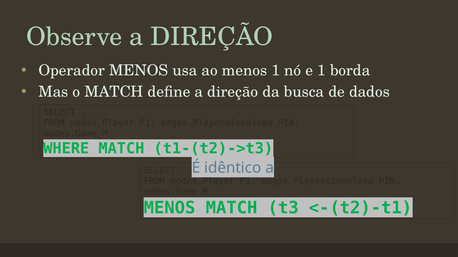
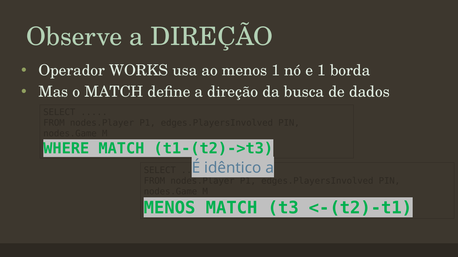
Operador MENOS: MENOS -> WORKS
